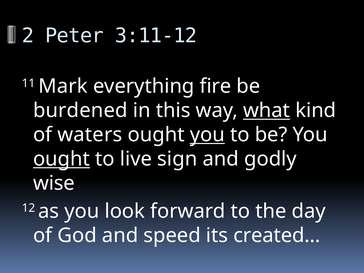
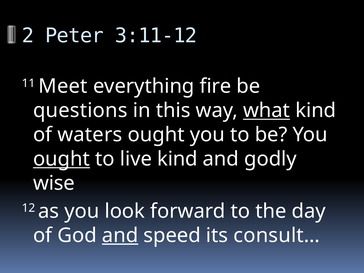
Mark: Mark -> Meet
burdened: burdened -> questions
you at (207, 135) underline: present -> none
live sign: sign -> kind
and at (120, 235) underline: none -> present
created…: created… -> consult…
